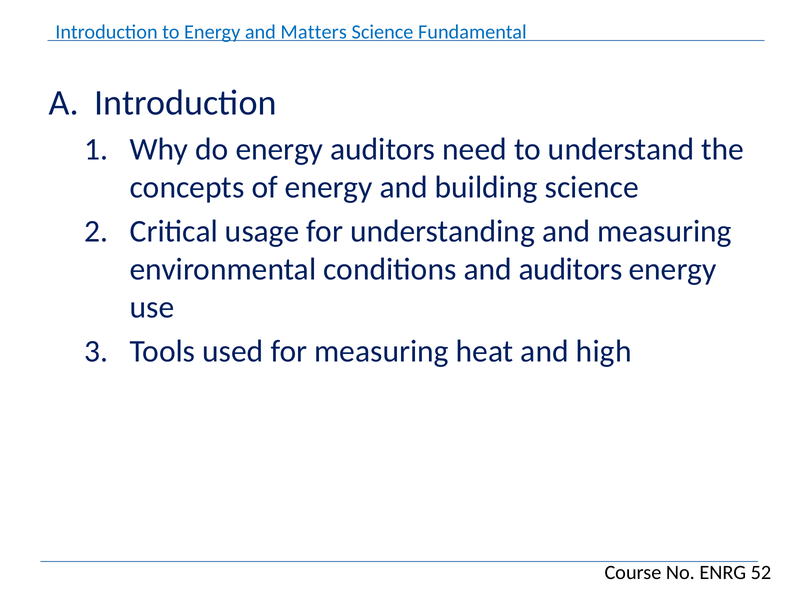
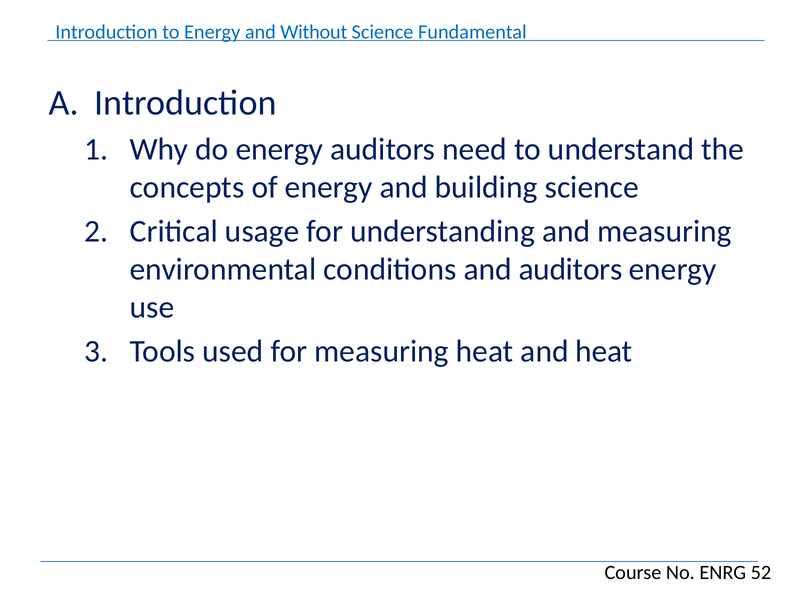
Matters: Matters -> Without
and high: high -> heat
